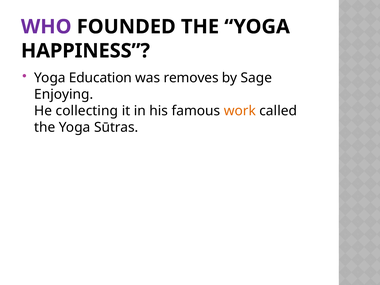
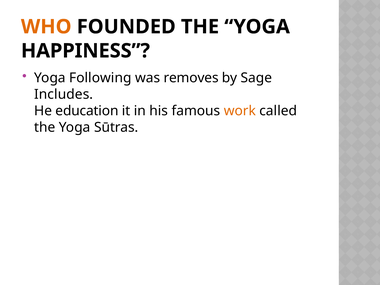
WHO colour: purple -> orange
Education: Education -> Following
Enjoying: Enjoying -> Includes
collecting: collecting -> education
